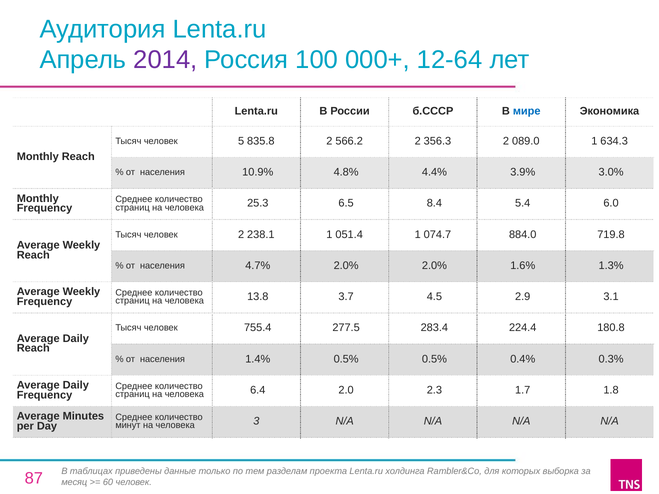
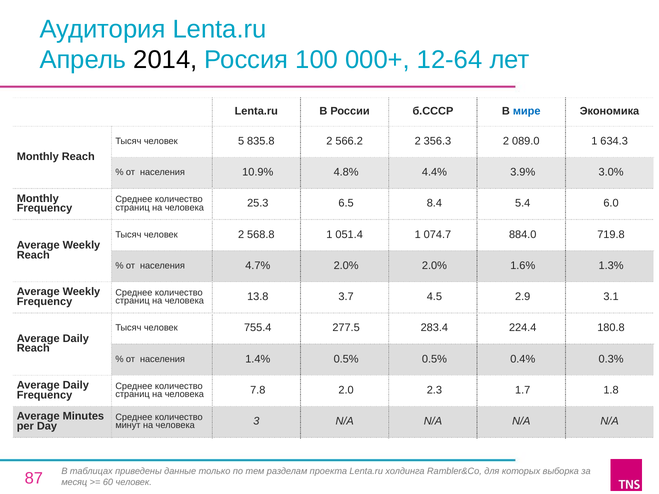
2014 colour: purple -> black
238.1: 238.1 -> 568.8
6.4: 6.4 -> 7.8
